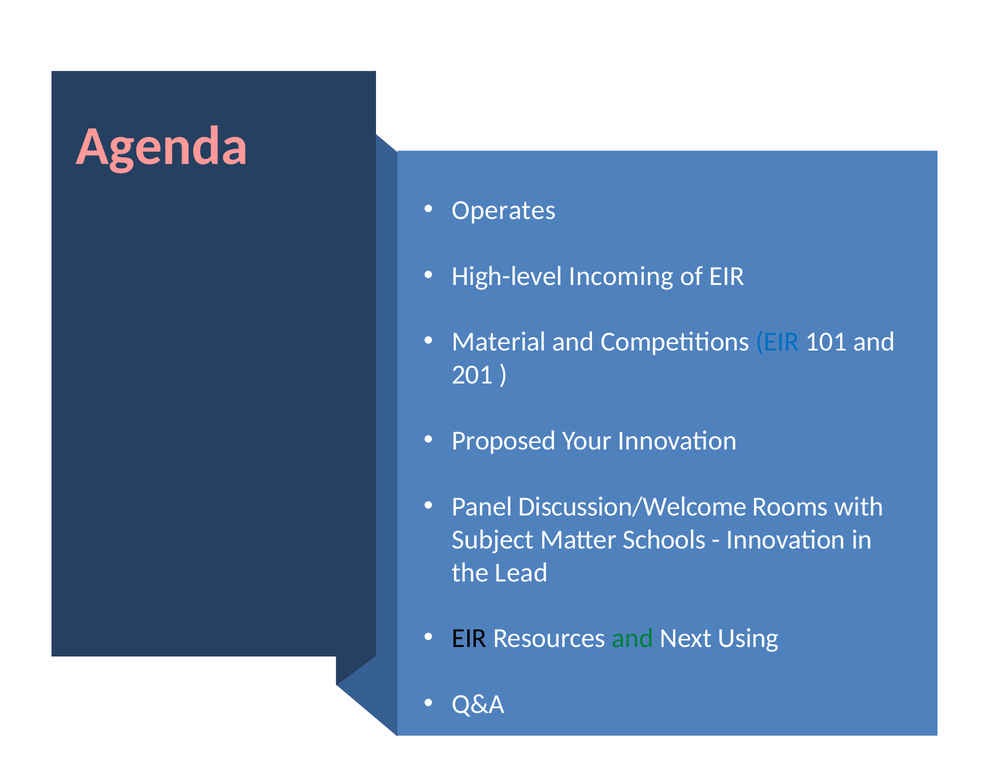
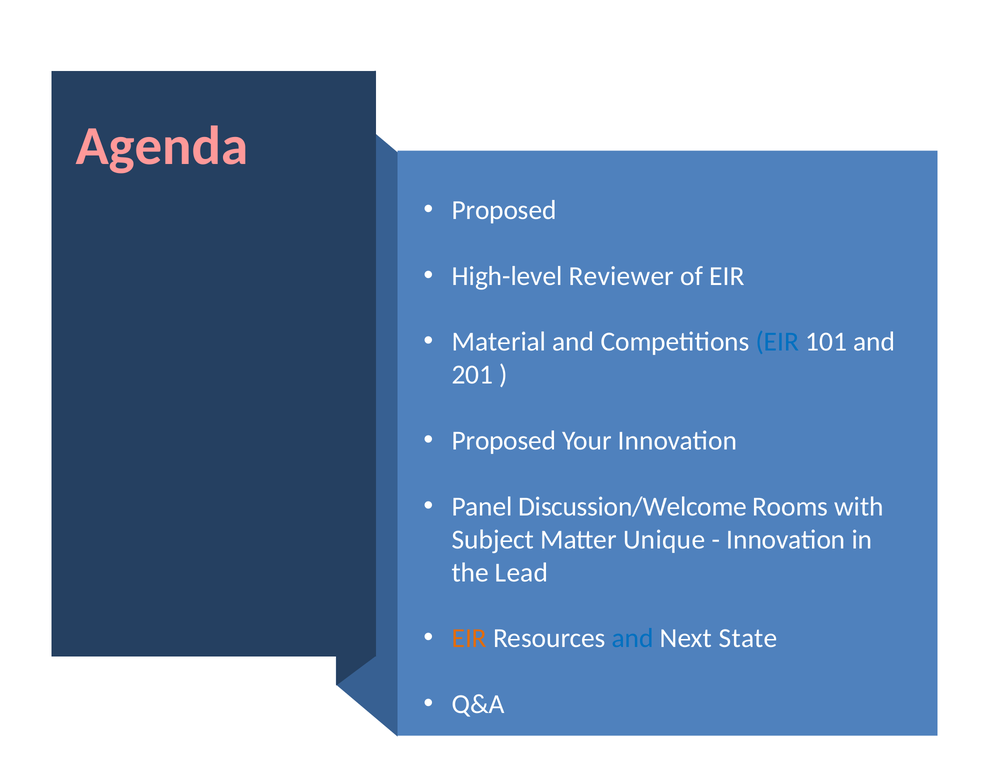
Operates at (504, 210): Operates -> Proposed
Incoming: Incoming -> Reviewer
Schools: Schools -> Unique
EIR at (469, 639) colour: black -> orange
and at (633, 639) colour: green -> blue
Using: Using -> State
